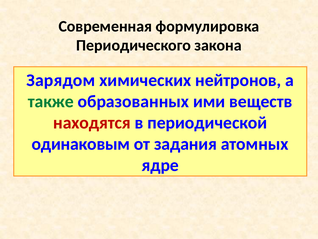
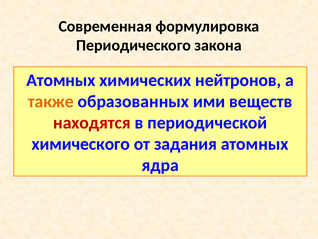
Зарядом at (61, 80): Зарядом -> Атомных
также colour: green -> orange
одинаковым: одинаковым -> химического
ядре: ядре -> ядра
